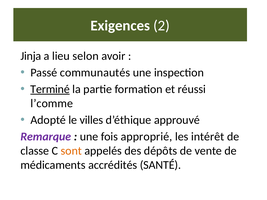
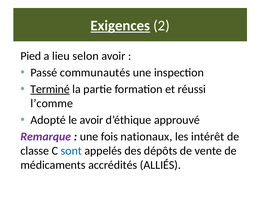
Exigences underline: none -> present
Jinja: Jinja -> Pied
le villes: villes -> avoir
approprié: approprié -> nationaux
sont colour: orange -> blue
SANTÉ: SANTÉ -> ALLIÉS
